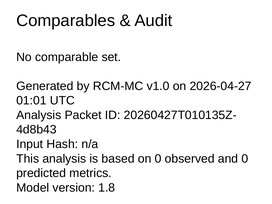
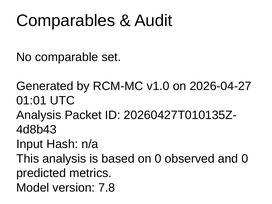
1.8: 1.8 -> 7.8
